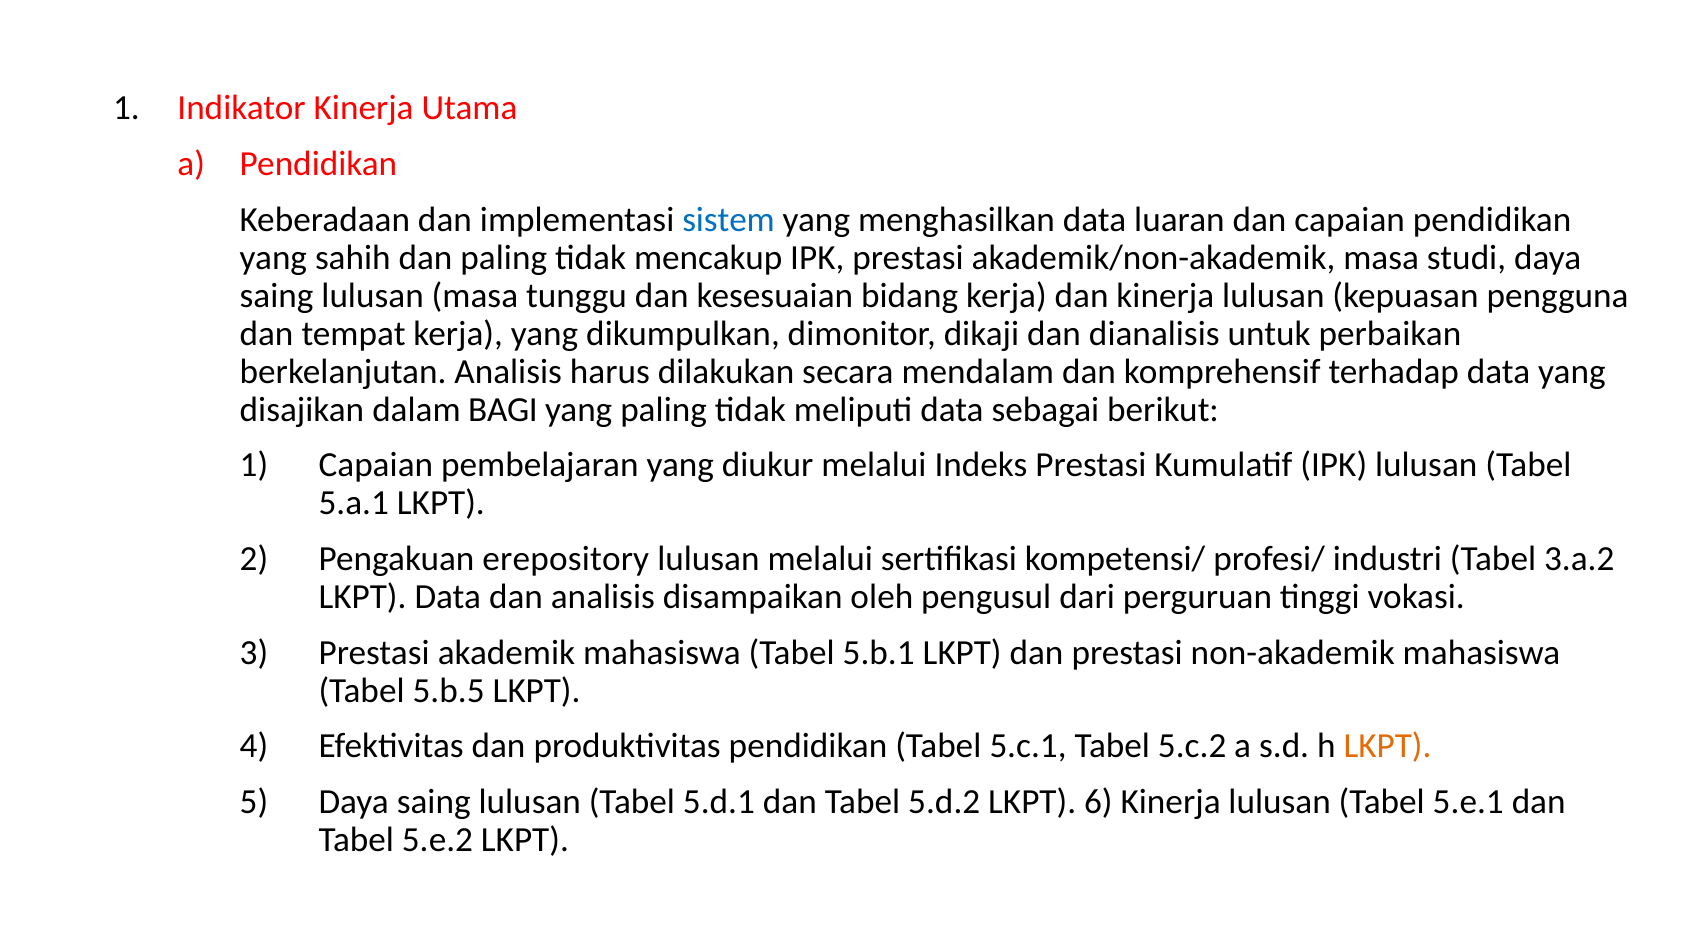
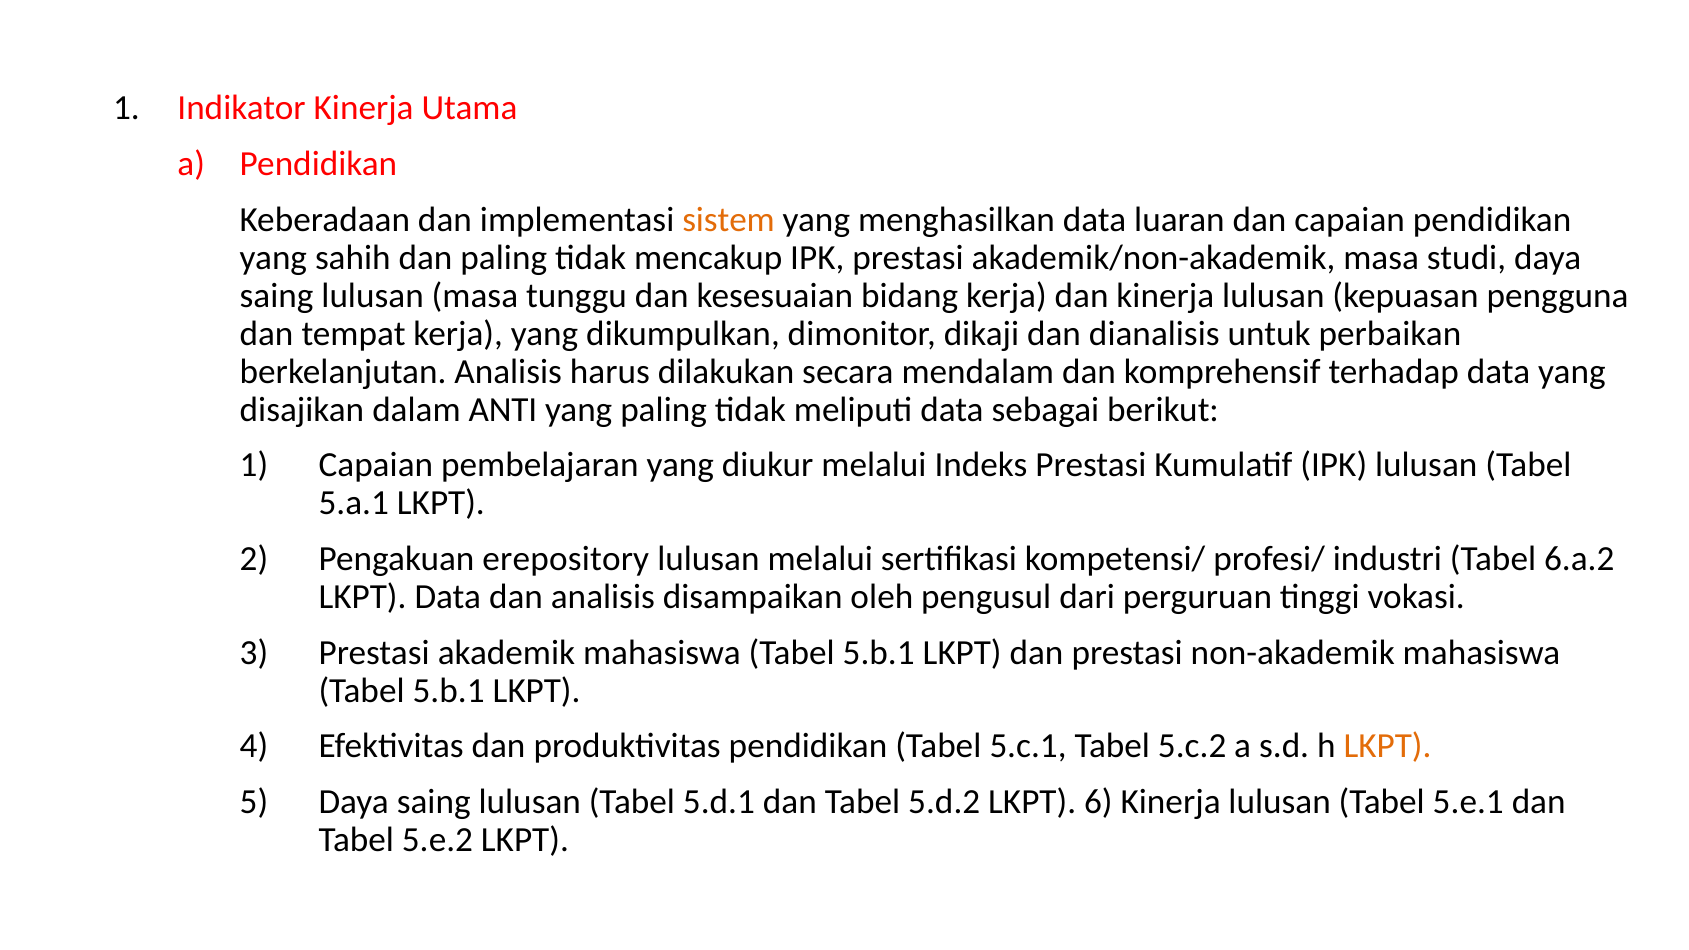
sistem colour: blue -> orange
BAGI: BAGI -> ANTI
3.a.2: 3.a.2 -> 6.a.2
5.b.5 at (449, 690): 5.b.5 -> 5.b.1
